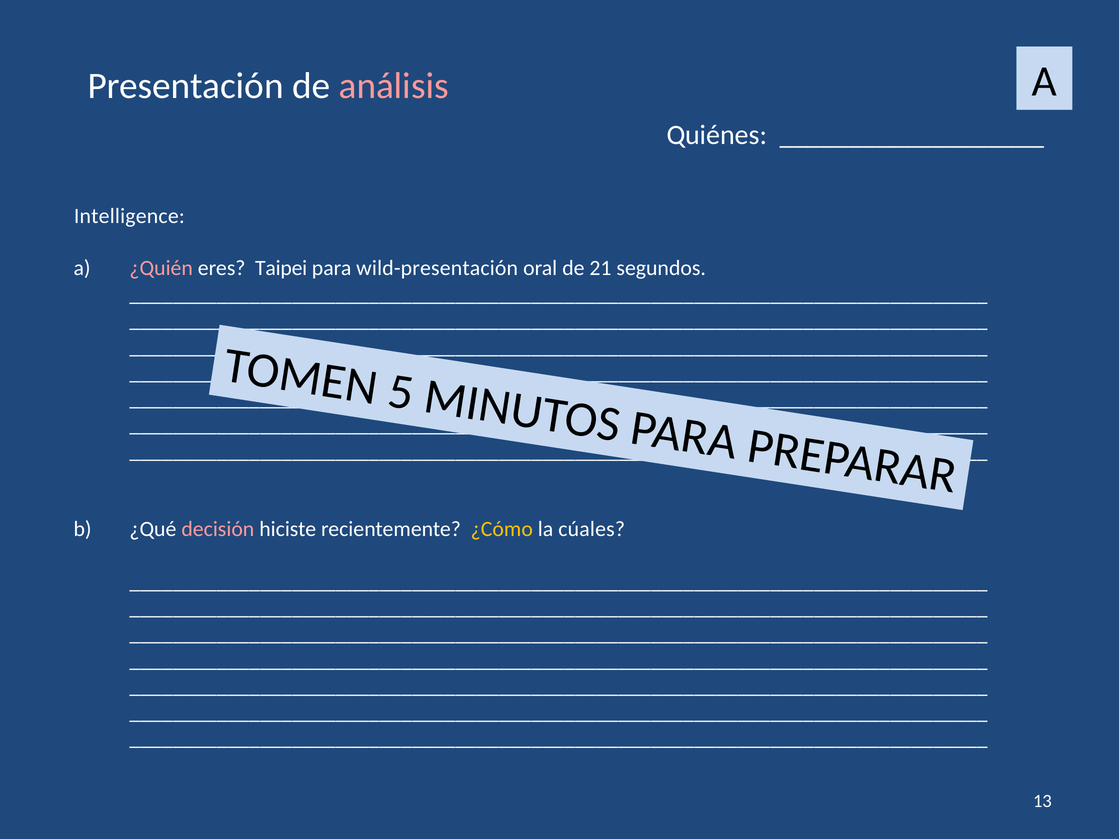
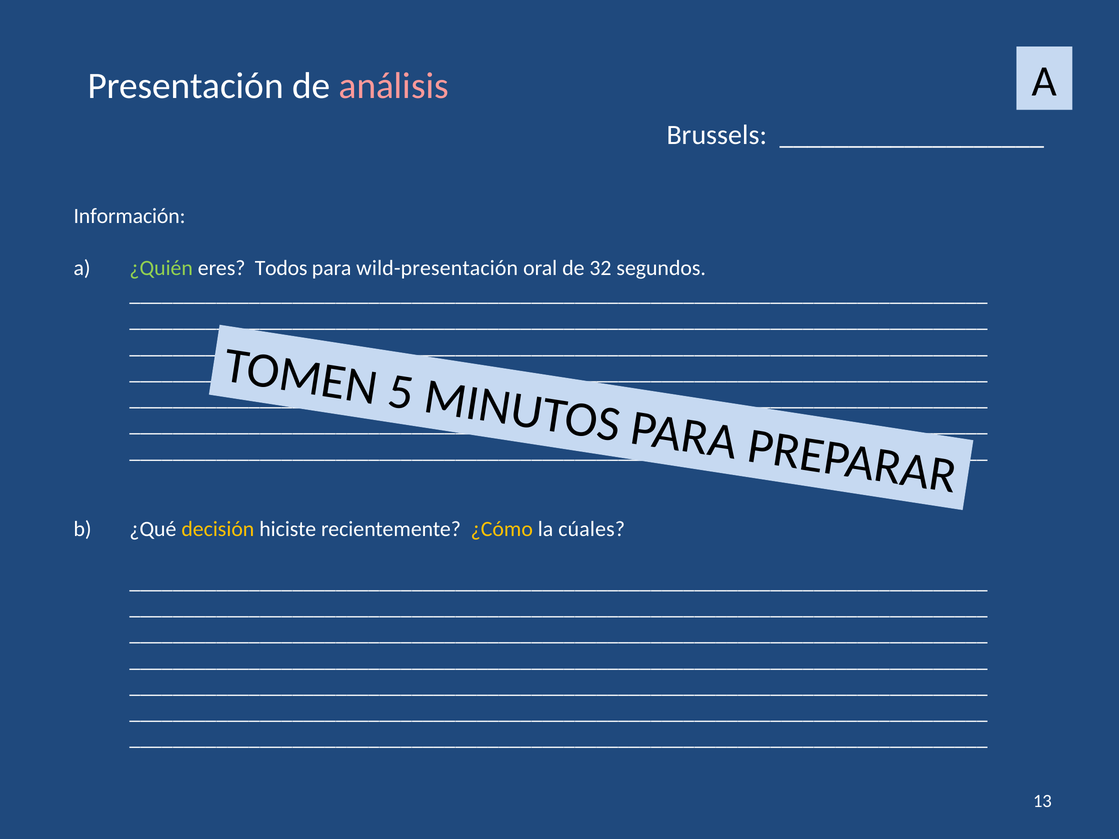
Quiénes: Quiénes -> Brussels
Intelligence: Intelligence -> Información
¿Quién colour: pink -> light green
Taipei: Taipei -> Todos
21: 21 -> 32
decisión colour: pink -> yellow
